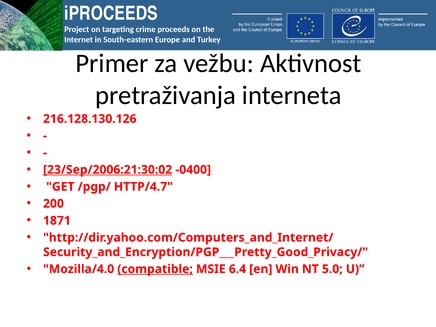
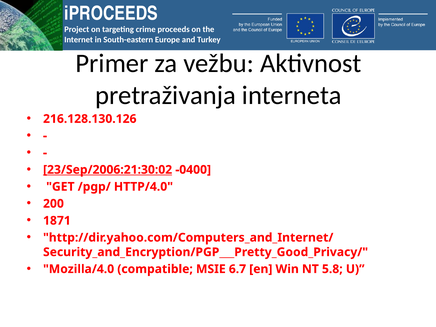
HTTP/4.7: HTTP/4.7 -> HTTP/4.0
compatible underline: present -> none
6.4: 6.4 -> 6.7
5.0: 5.0 -> 5.8
